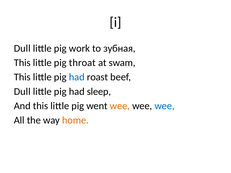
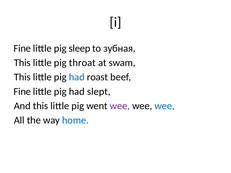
Dull at (22, 48): Dull -> Fine
work: work -> sleep
Dull at (22, 92): Dull -> Fine
sleep: sleep -> slept
wee at (120, 106) colour: orange -> purple
home colour: orange -> blue
